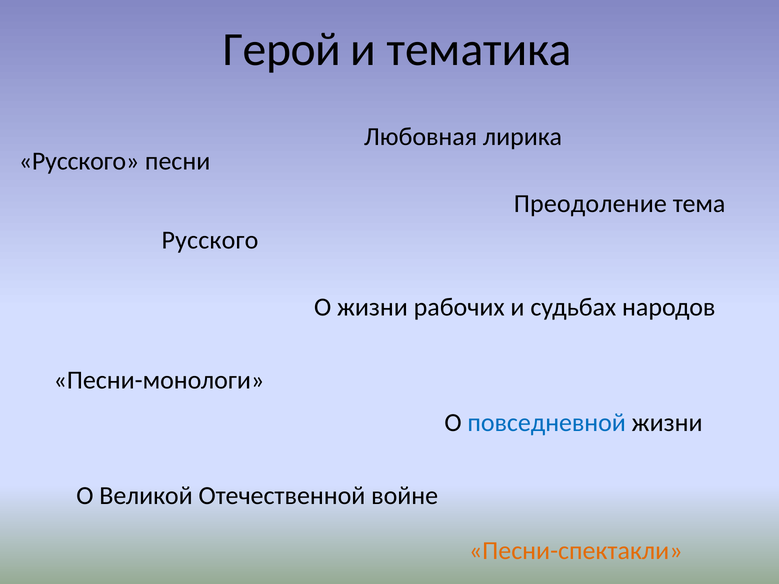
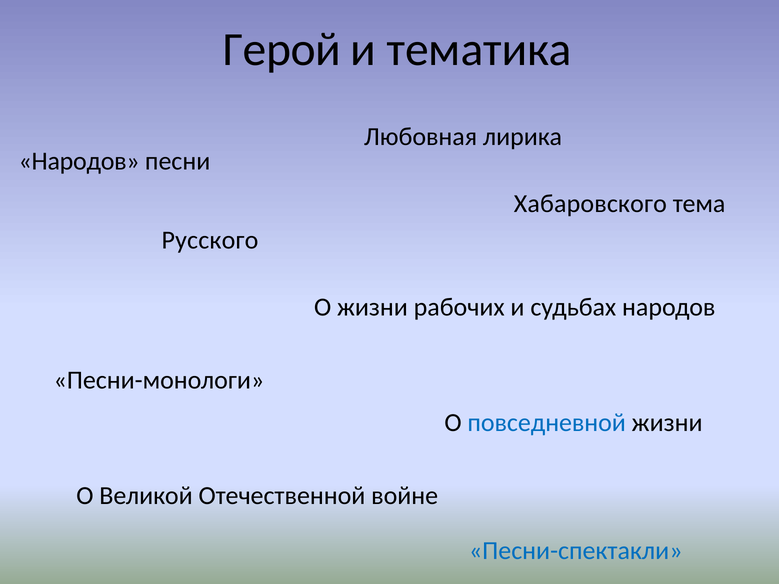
Русского at (79, 161): Русского -> Народов
Преодоление: Преодоление -> Хабаровского
Песни-спектакли colour: orange -> blue
